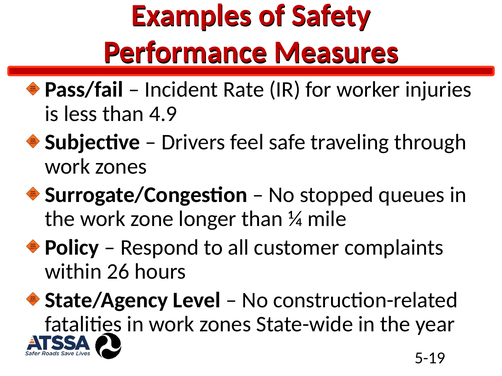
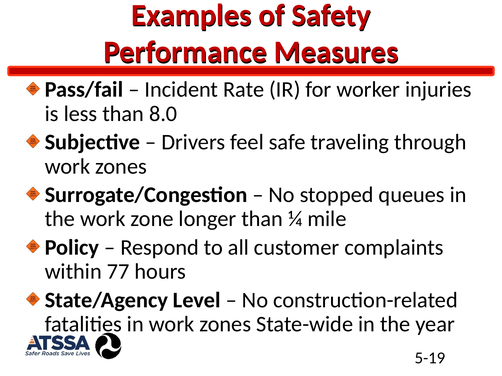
4.9: 4.9 -> 8.0
26: 26 -> 77
